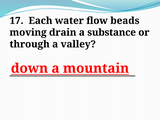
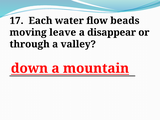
drain: drain -> leave
substance: substance -> disappear
